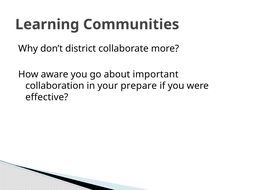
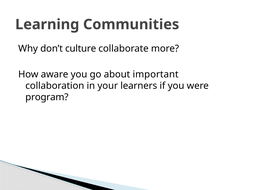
district: district -> culture
prepare: prepare -> learners
effective: effective -> program
